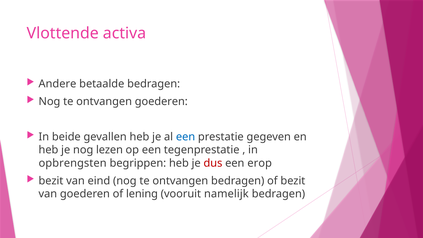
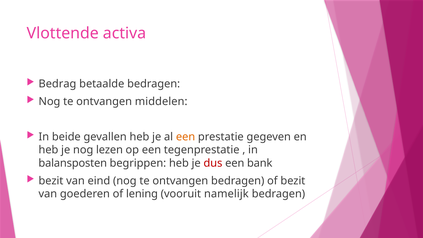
Andere: Andere -> Bedrag
ontvangen goederen: goederen -> middelen
een at (186, 137) colour: blue -> orange
opbrengsten: opbrengsten -> balansposten
erop: erop -> bank
